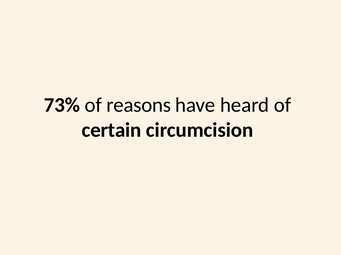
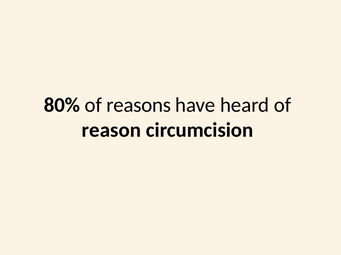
73%: 73% -> 80%
certain: certain -> reason
